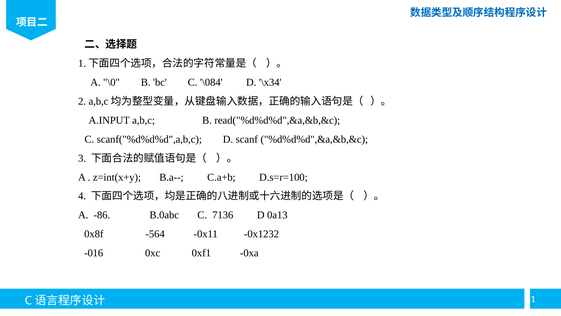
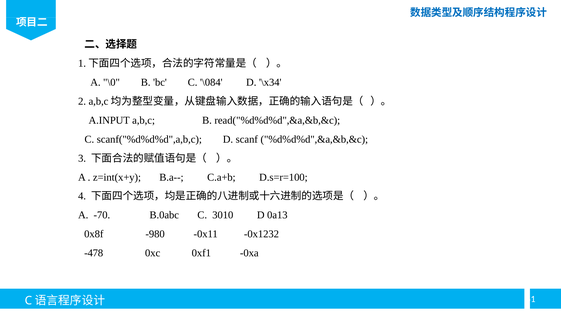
-86: -86 -> -70
7136: 7136 -> 3010
-564: -564 -> -980
-016: -016 -> -478
